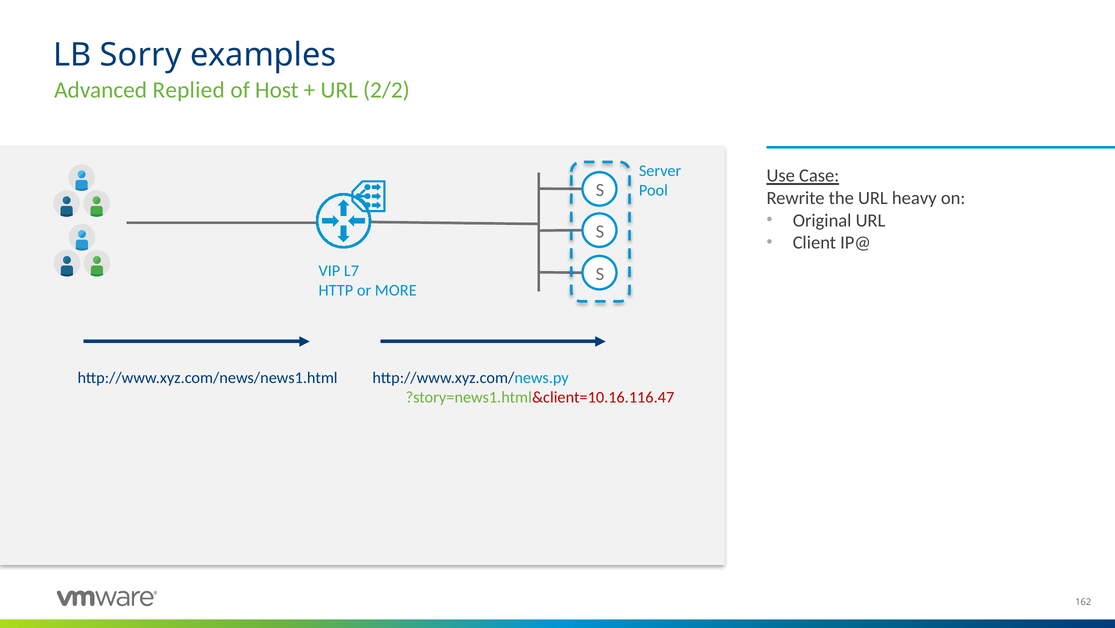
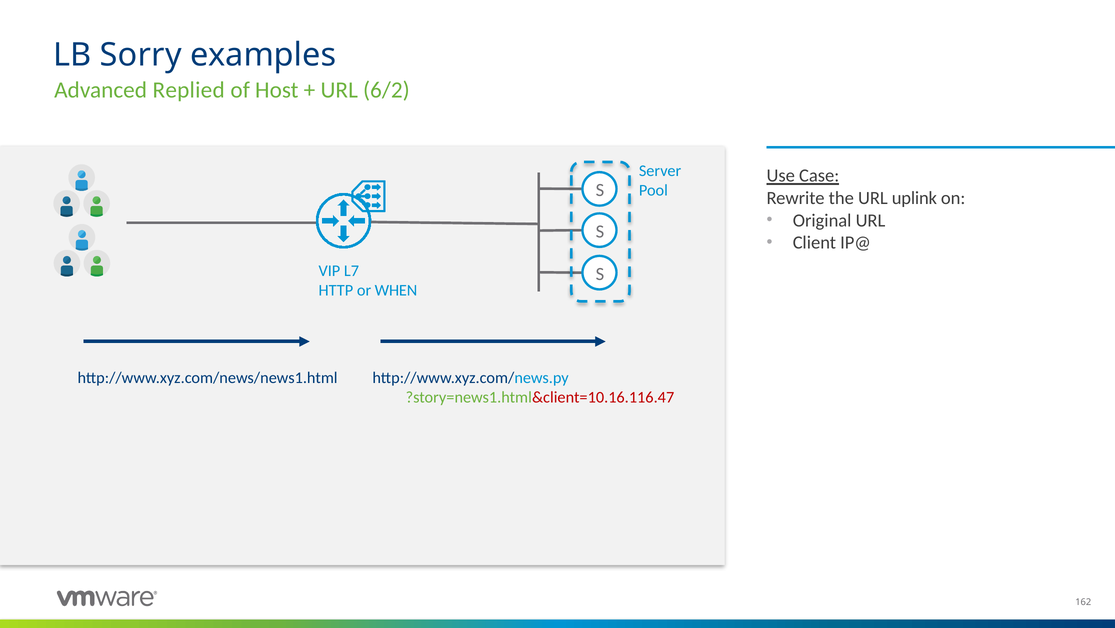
2/2: 2/2 -> 6/2
heavy: heavy -> uplink
MORE: MORE -> WHEN
